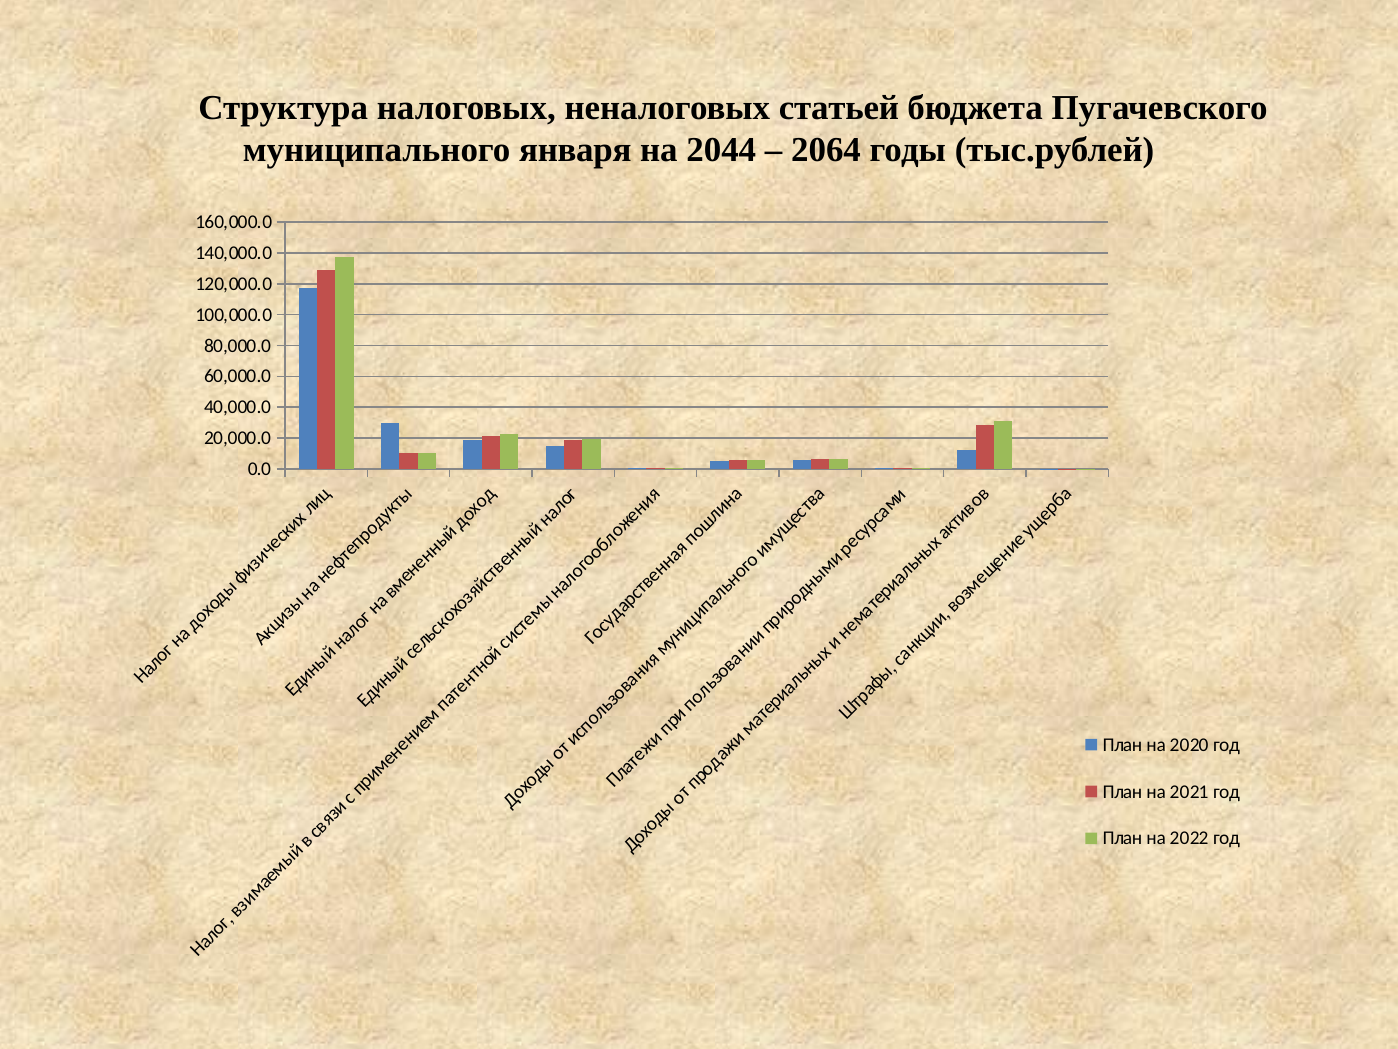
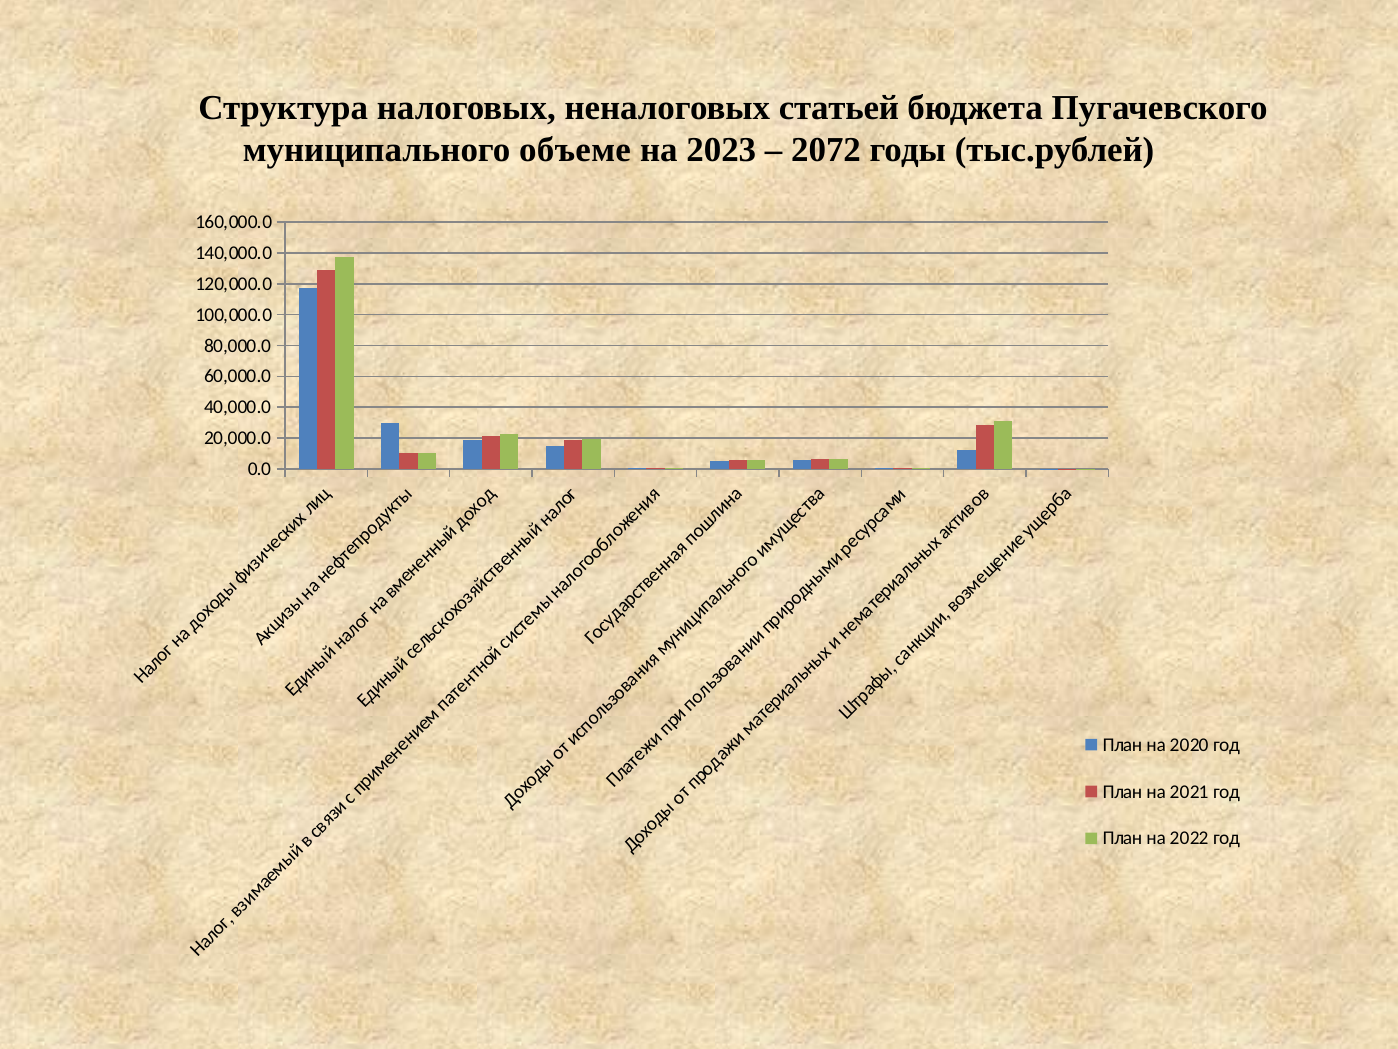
января: января -> объеме
2044: 2044 -> 2023
2064: 2064 -> 2072
